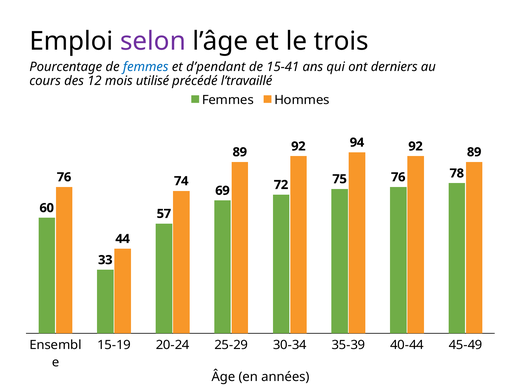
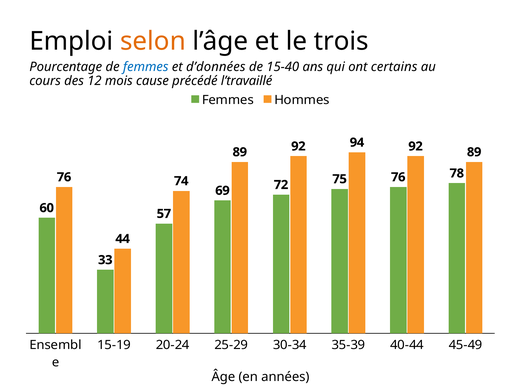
selon colour: purple -> orange
d’pendant: d’pendant -> d’données
15-41: 15-41 -> 15-40
derniers: derniers -> certains
utilisé: utilisé -> cause
